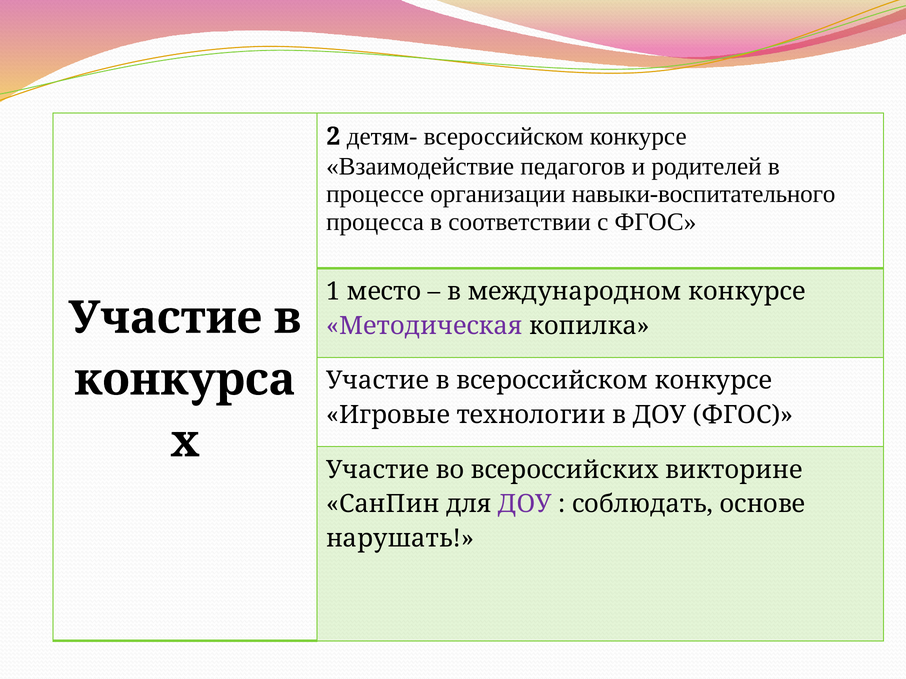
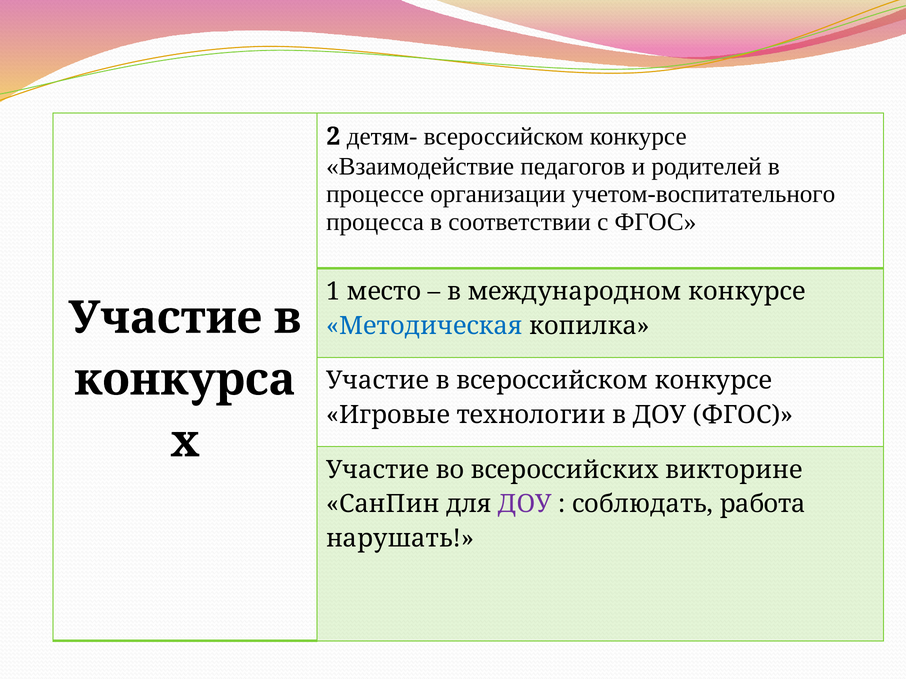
навыки-воспитательного: навыки-воспитательного -> учетом-воспитательного
Методическая colour: purple -> blue
основе: основе -> работа
